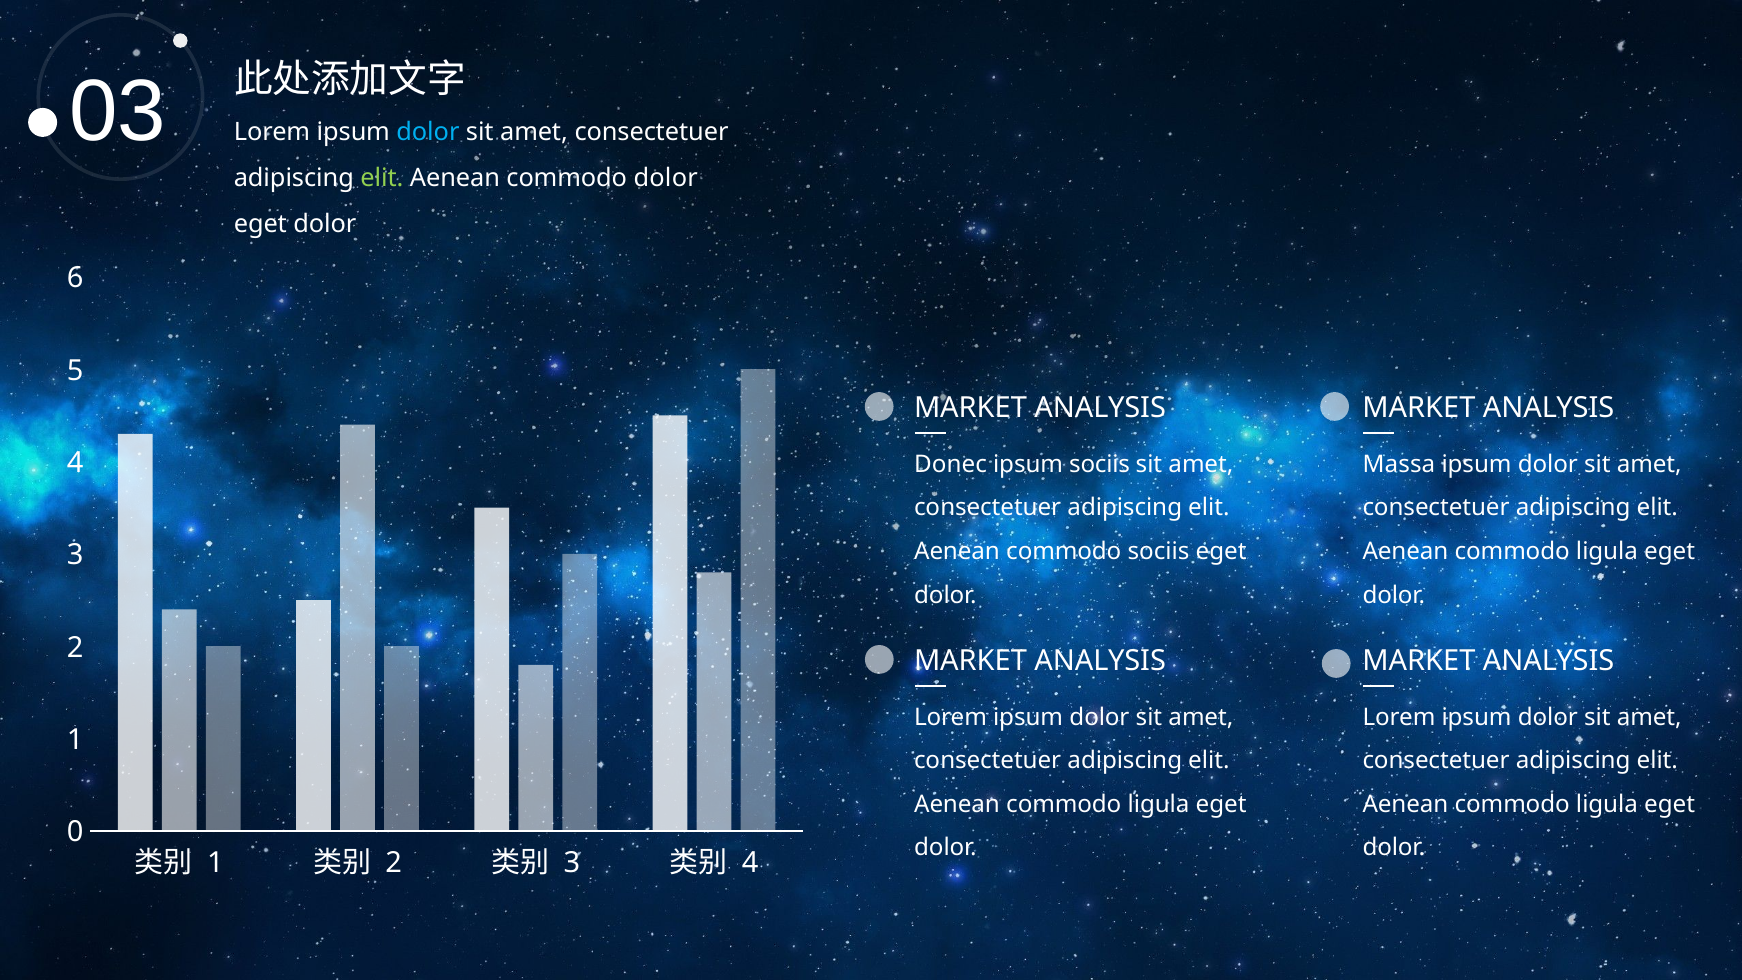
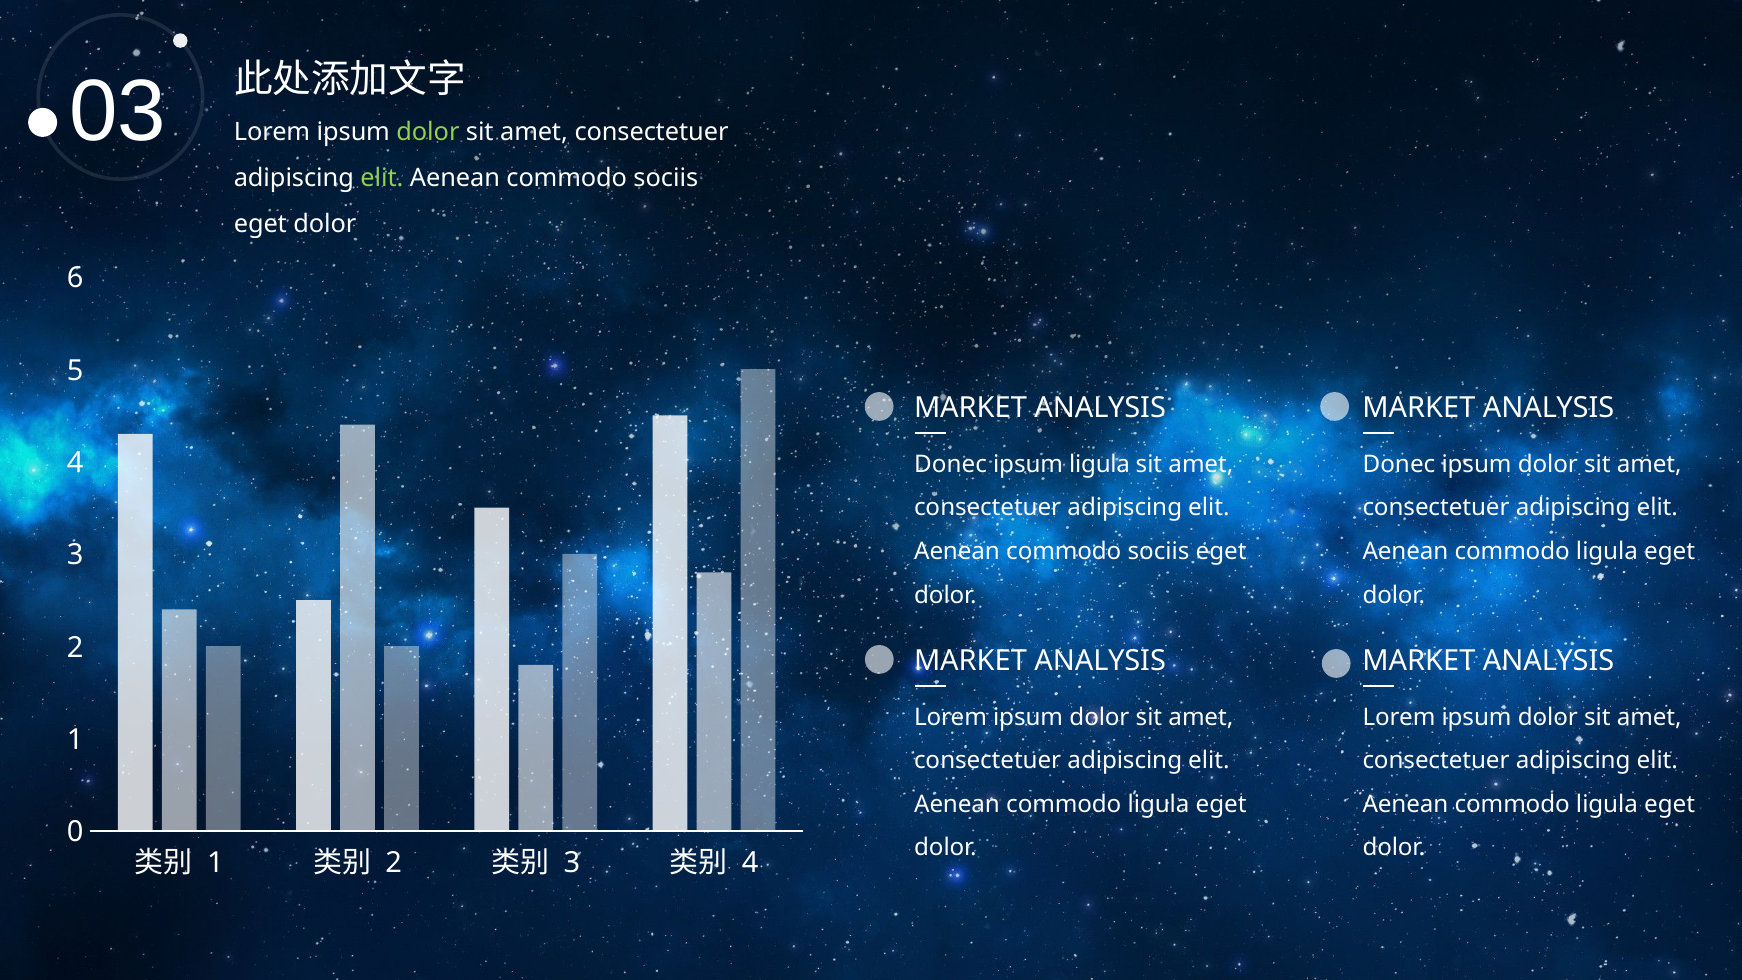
dolor at (428, 132) colour: light blue -> light green
dolor at (666, 178): dolor -> sociis
ipsum sociis: sociis -> ligula
Massa at (1399, 464): Massa -> Donec
